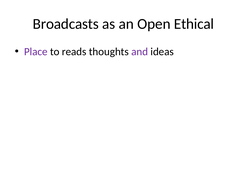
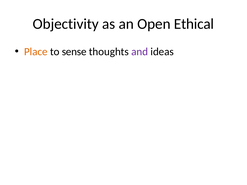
Broadcasts: Broadcasts -> Objectivity
Place colour: purple -> orange
reads: reads -> sense
